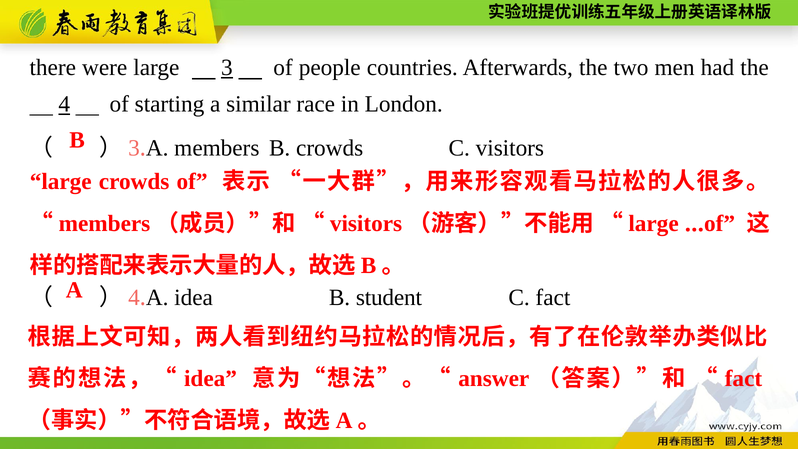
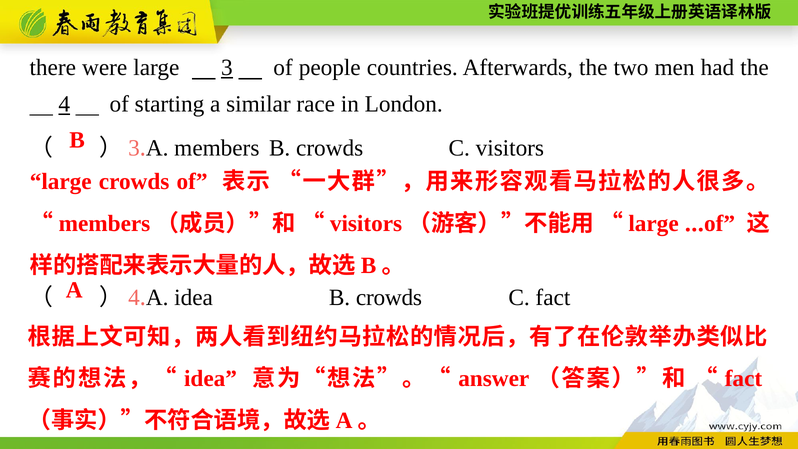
idea B student: student -> crowds
